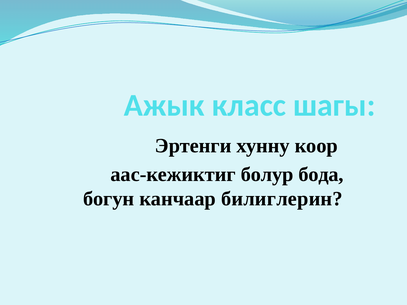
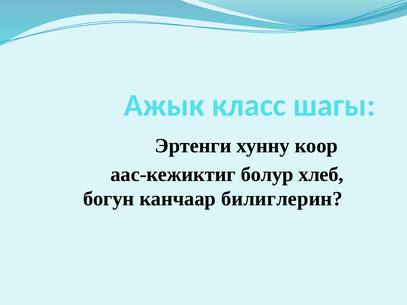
бода: бода -> хлеб
